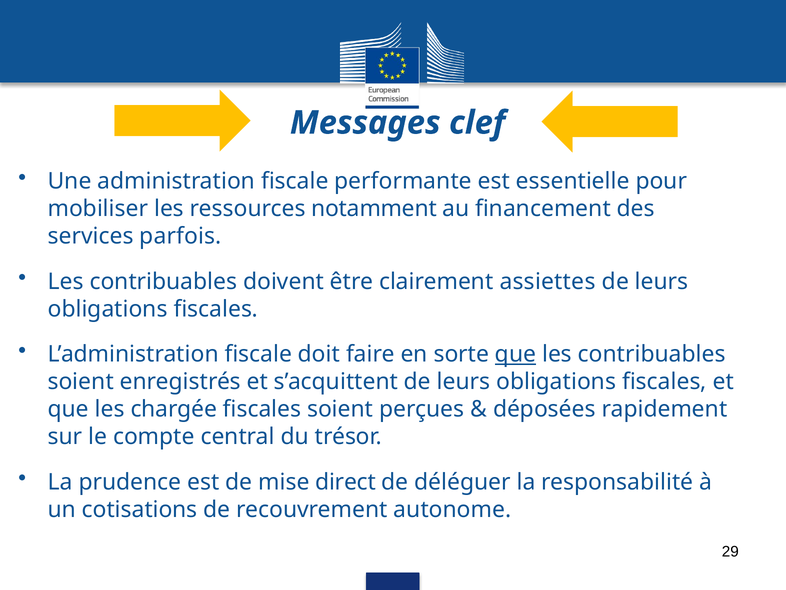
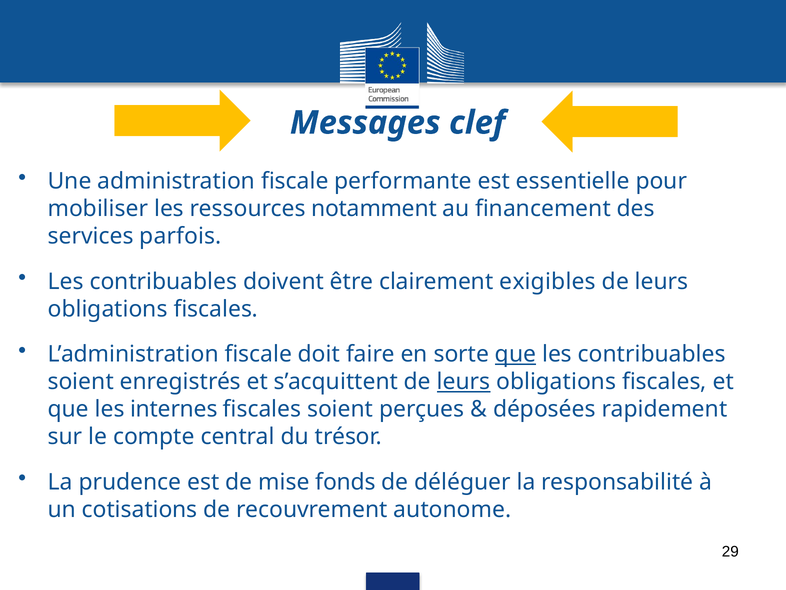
assiettes: assiettes -> exigibles
leurs at (464, 381) underline: none -> present
chargée: chargée -> internes
direct: direct -> fonds
